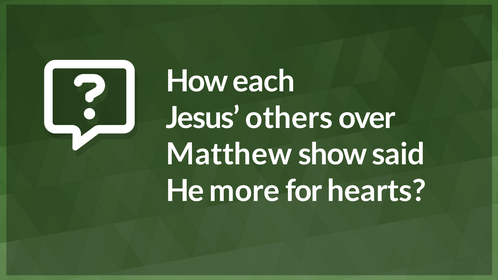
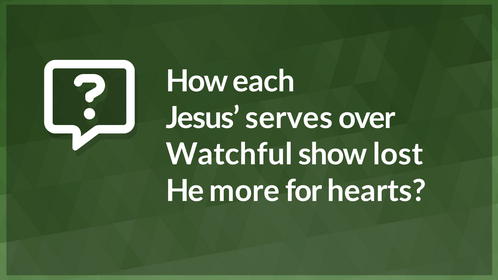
others: others -> serves
Matthew: Matthew -> Watchful
said: said -> lost
